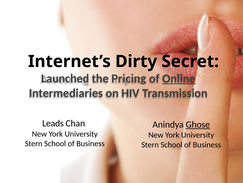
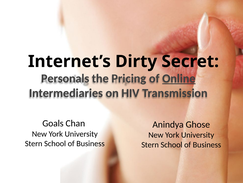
Launched: Launched -> Personals
Leads: Leads -> Goals
Ghose underline: present -> none
